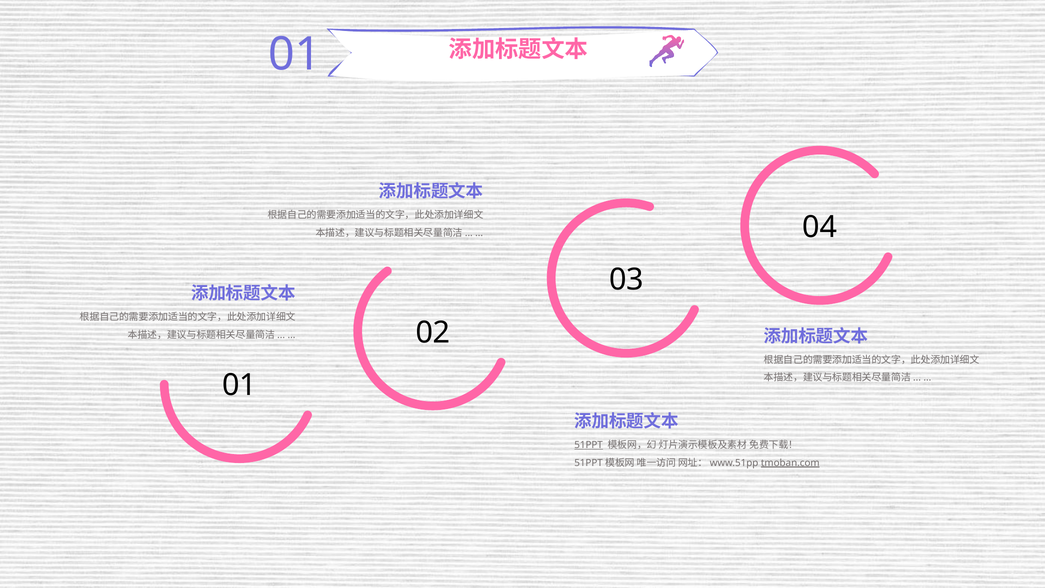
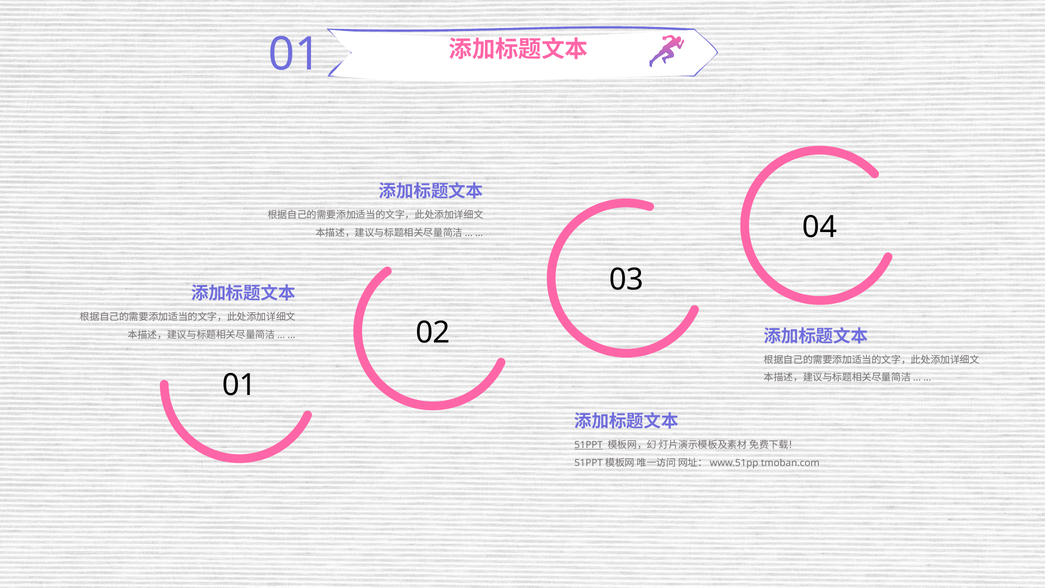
tmoban.com underline: present -> none
